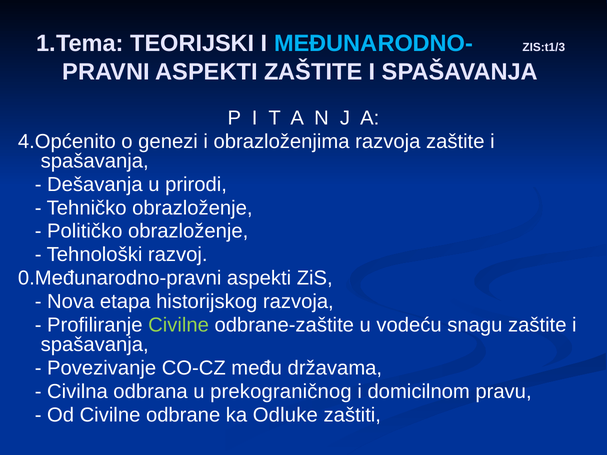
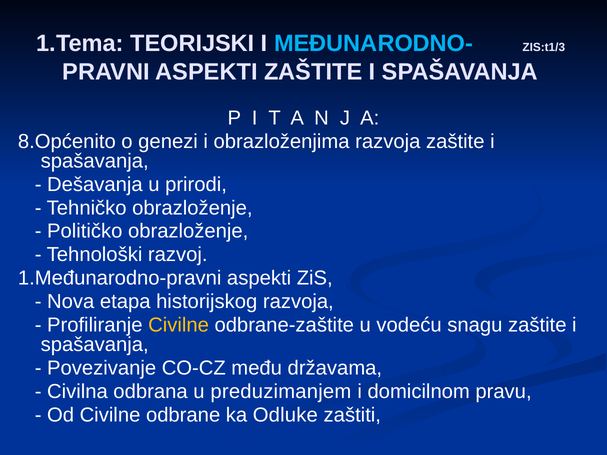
4.Općenito: 4.Općenito -> 8.Općenito
0.Međunarodno-pravni: 0.Međunarodno-pravni -> 1.Međunarodno-pravni
Civilne at (179, 325) colour: light green -> yellow
prekograničnog: prekograničnog -> preduzimanjem
